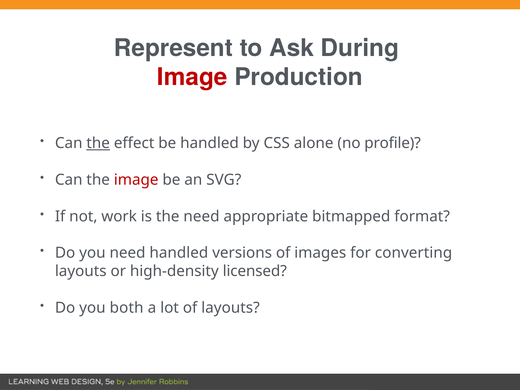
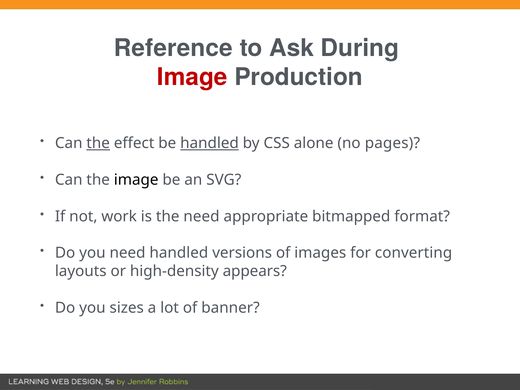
Represent: Represent -> Reference
handled at (210, 143) underline: none -> present
profile: profile -> pages
image at (136, 180) colour: red -> black
licensed: licensed -> appears
both: both -> sizes
of layouts: layouts -> banner
